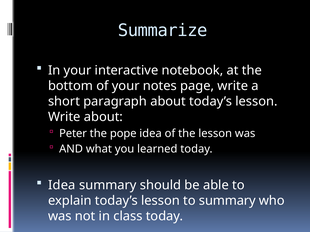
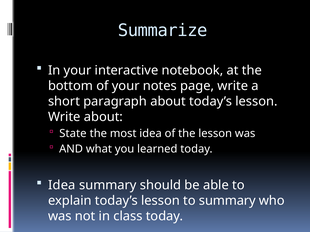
Peter: Peter -> State
pope: pope -> most
